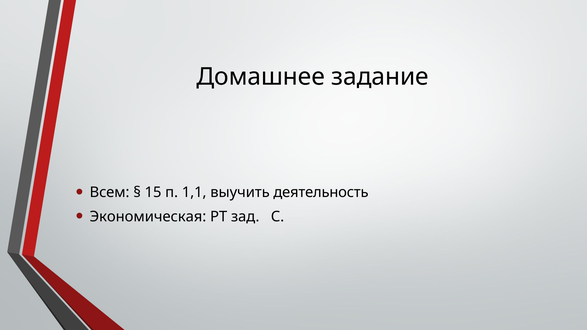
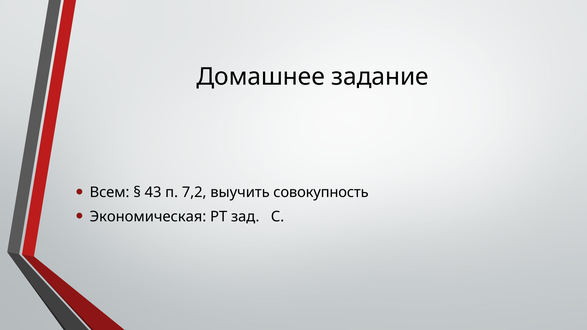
15: 15 -> 43
1,1: 1,1 -> 7,2
деятельность: деятельность -> совокупность
